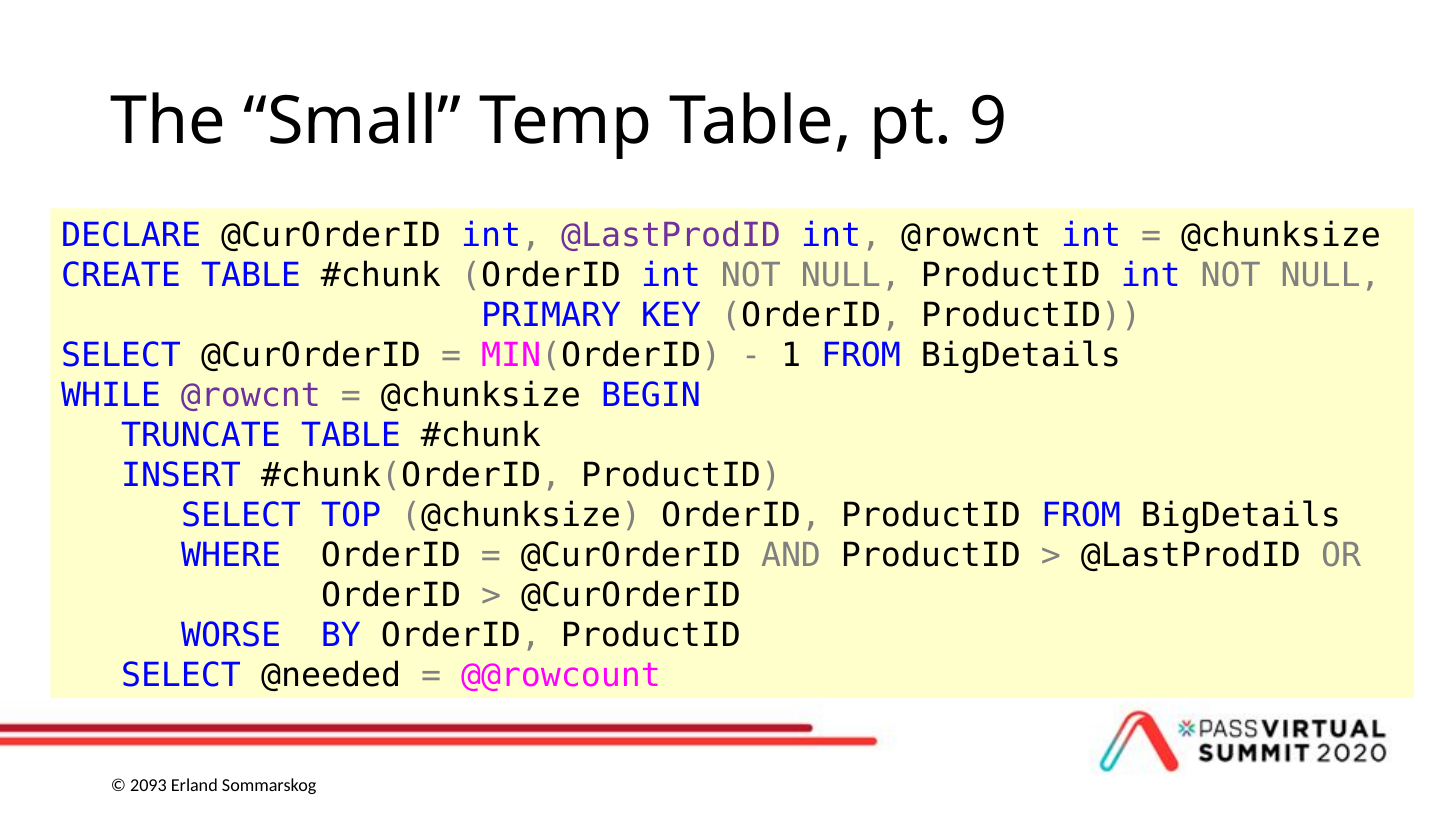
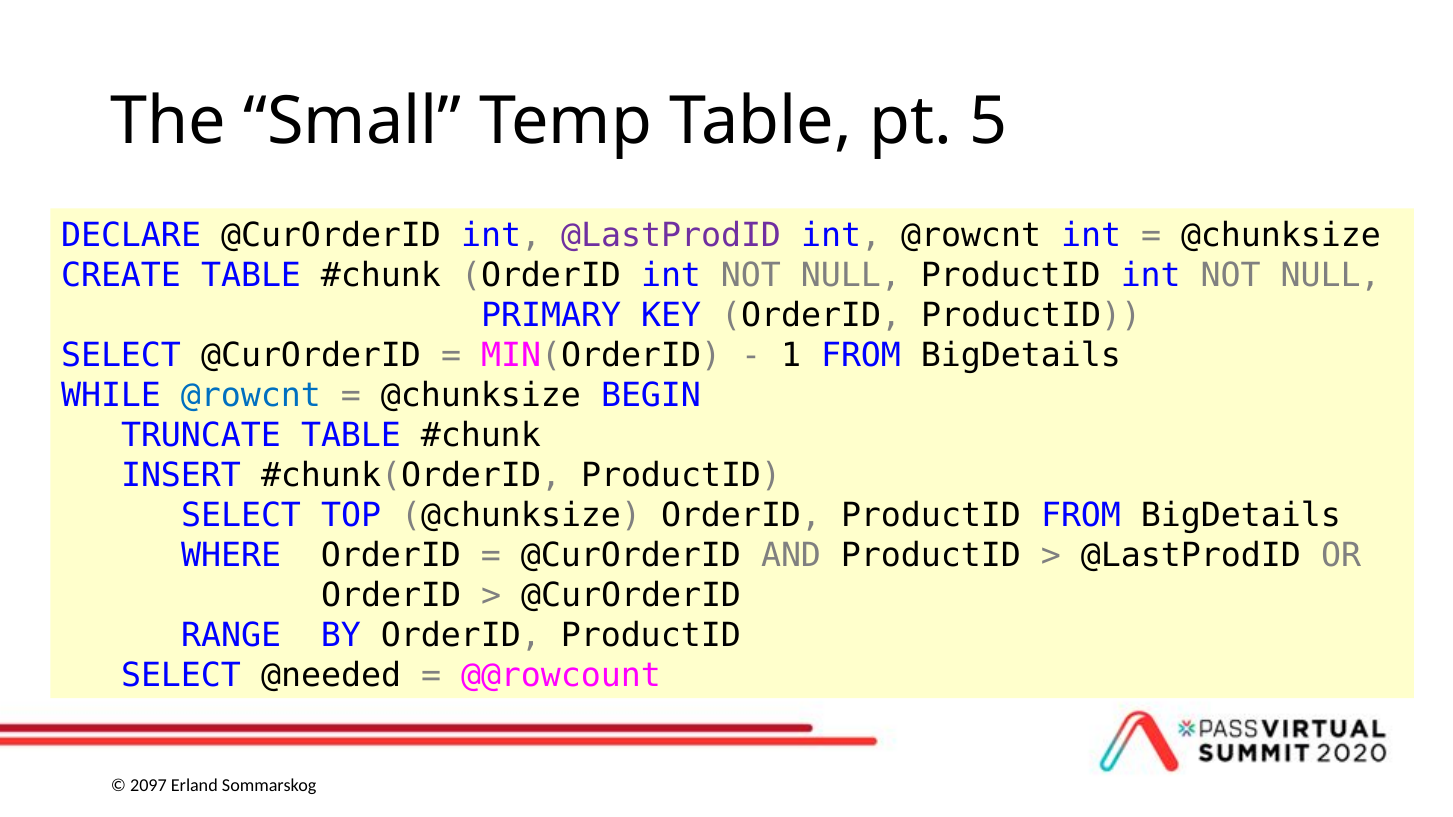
9: 9 -> 5
@rowcnt at (251, 396) colour: purple -> blue
WORSE: WORSE -> RANGE
2093: 2093 -> 2097
